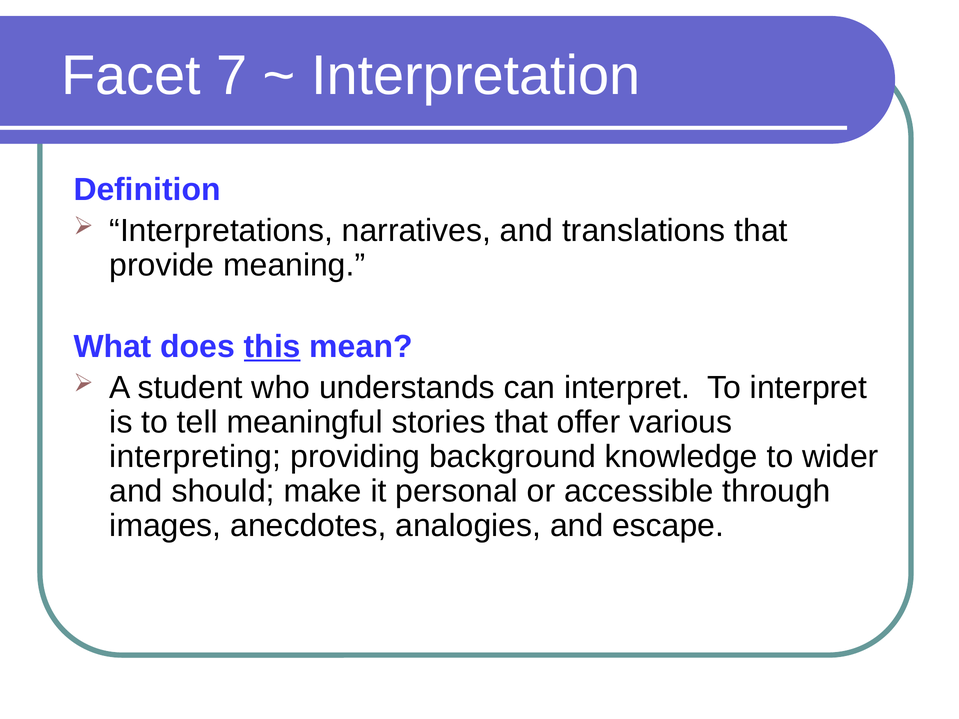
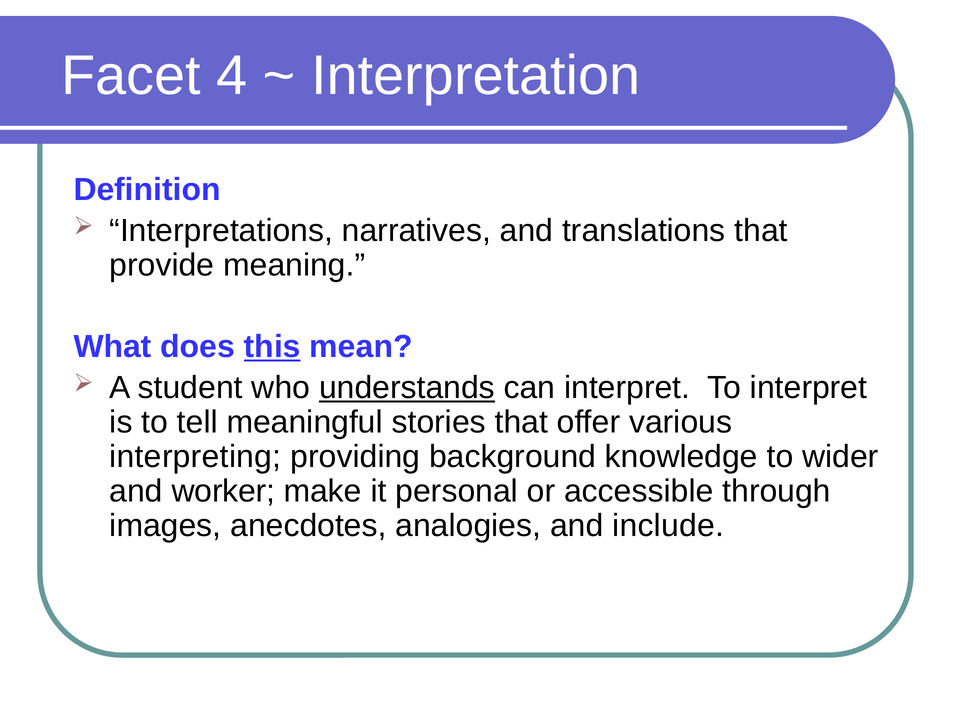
7: 7 -> 4
understands underline: none -> present
should: should -> worker
escape: escape -> include
